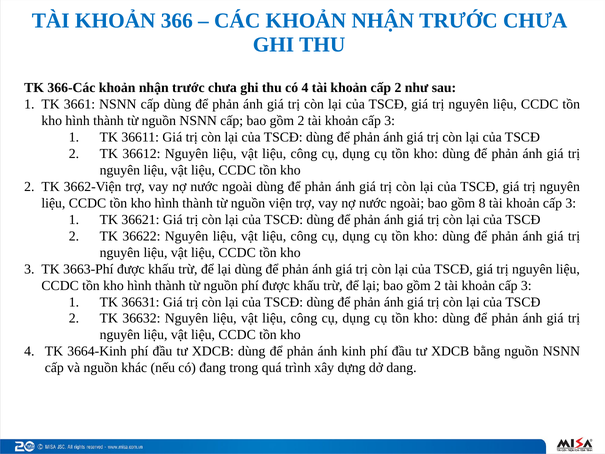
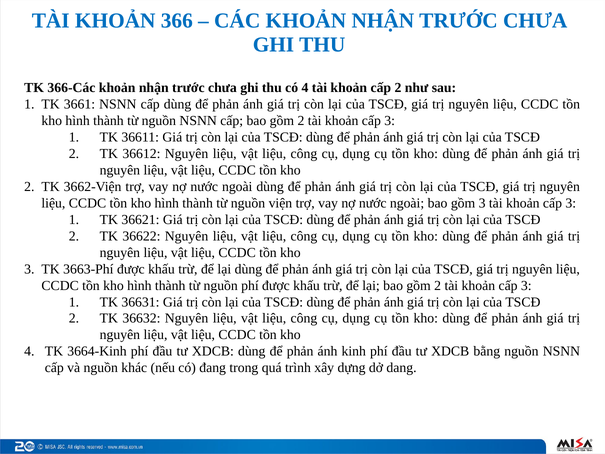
gồm 8: 8 -> 3
